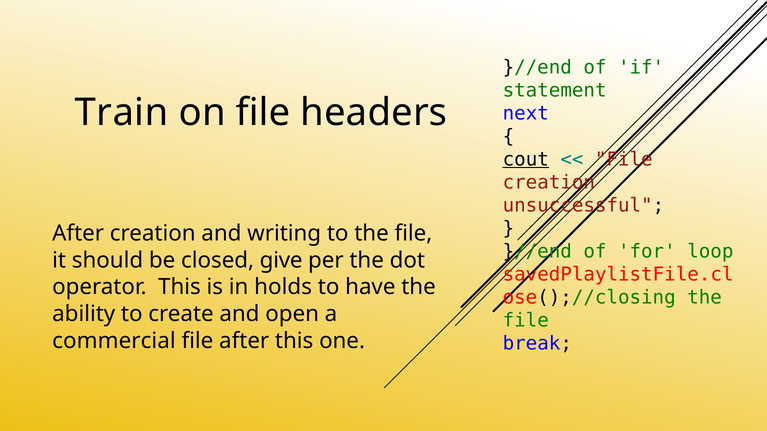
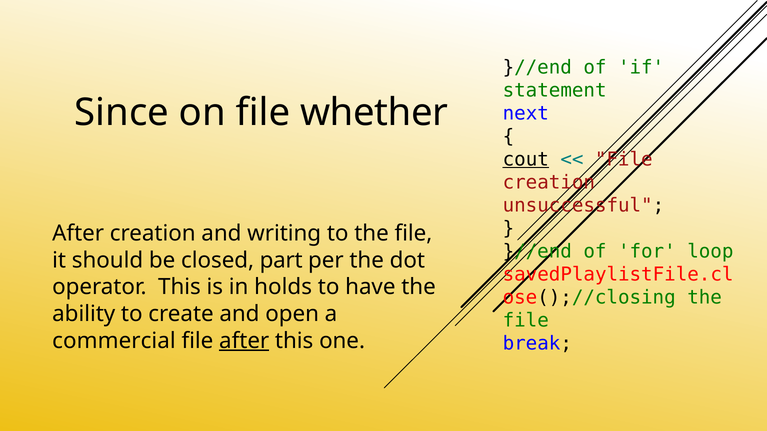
Train: Train -> Since
headers: headers -> whether
give: give -> part
after at (244, 341) underline: none -> present
